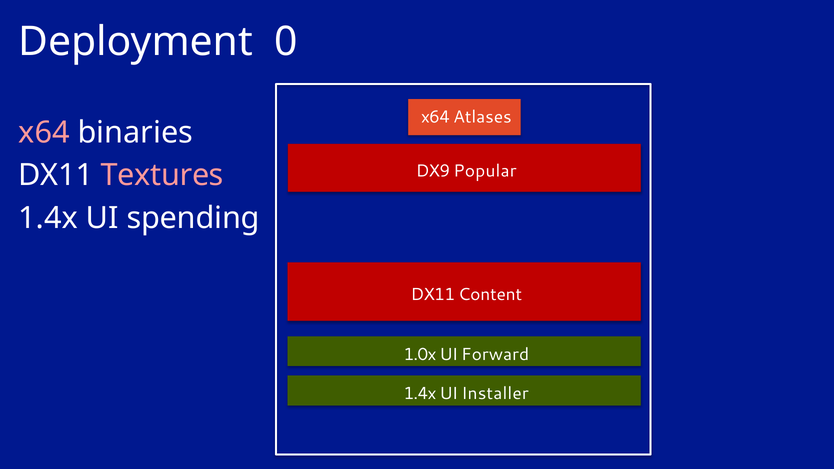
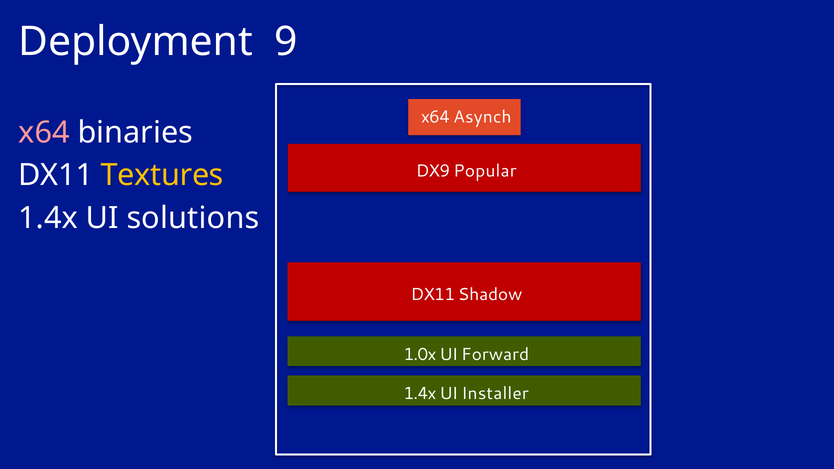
0: 0 -> 9
Atlases: Atlases -> Asynch
Textures colour: pink -> yellow
spending: spending -> solutions
Content: Content -> Shadow
